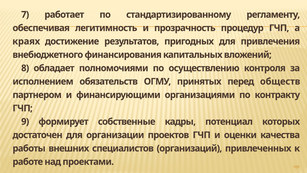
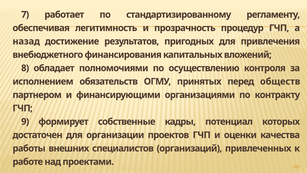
краях: краях -> назад
